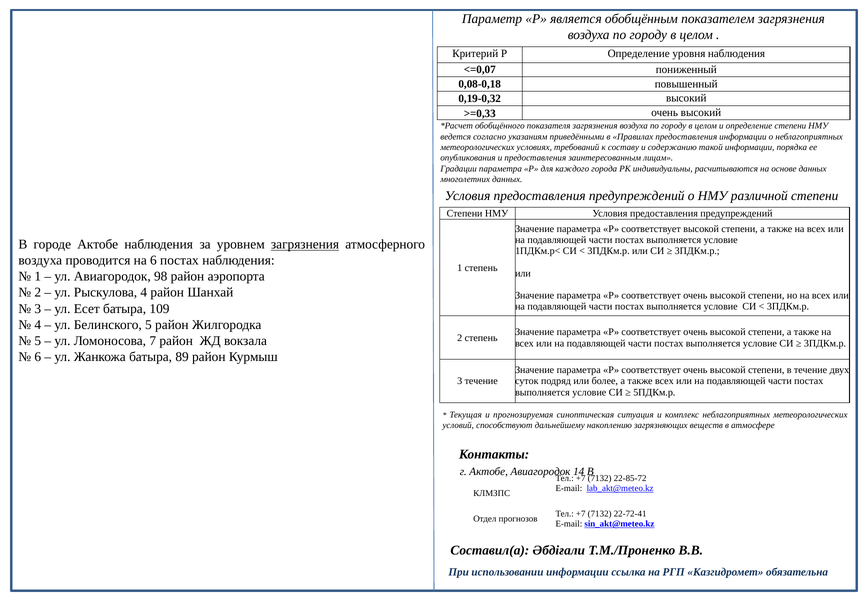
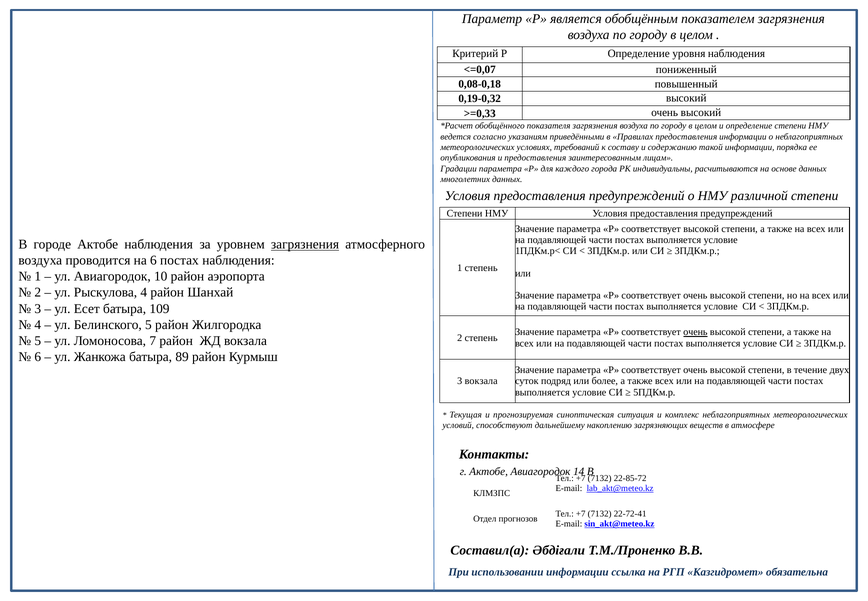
98: 98 -> 10
очень at (695, 332) underline: none -> present
3 течение: течение -> вокзала
